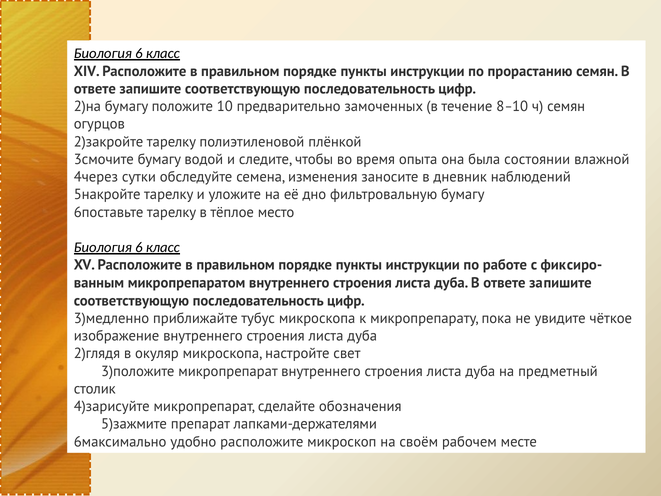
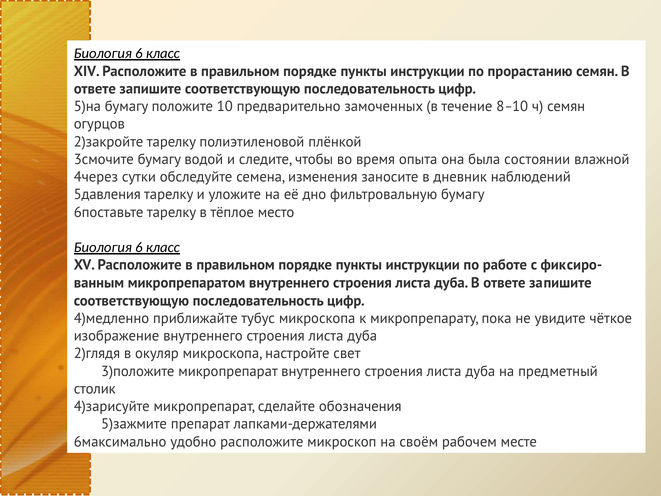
2)на: 2)на -> 5)на
5накройте: 5накройте -> 5давления
3)медленно: 3)медленно -> 4)медленно
